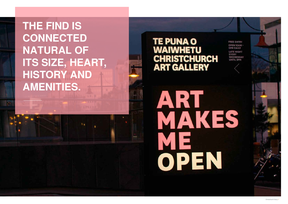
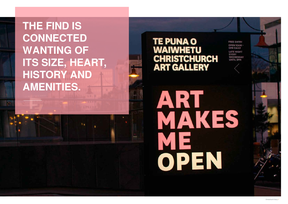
NATURAL: NATURAL -> WANTING
